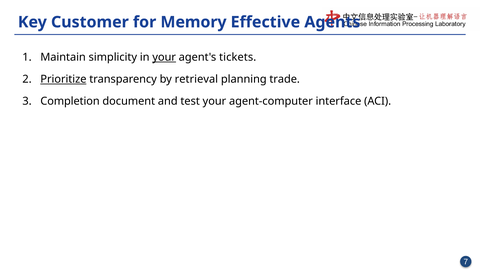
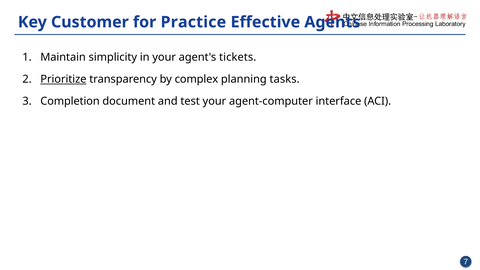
Memory: Memory -> Practice
your at (164, 57) underline: present -> none
retrieval: retrieval -> complex
trade: trade -> tasks
